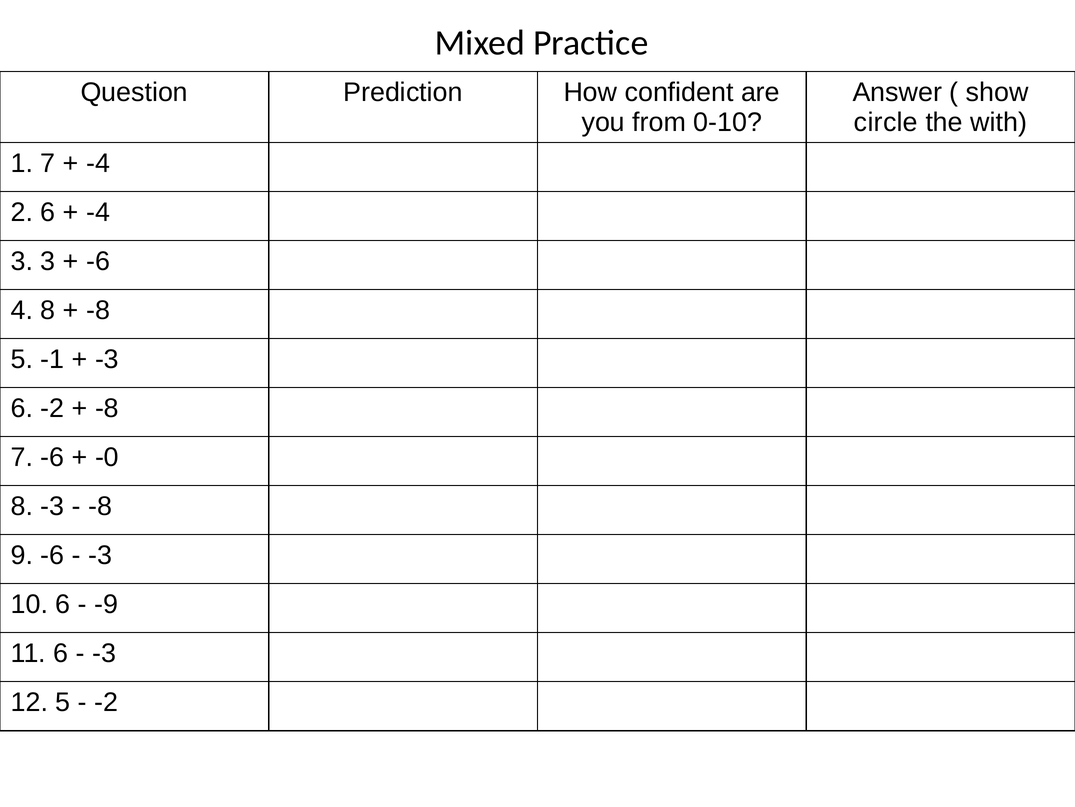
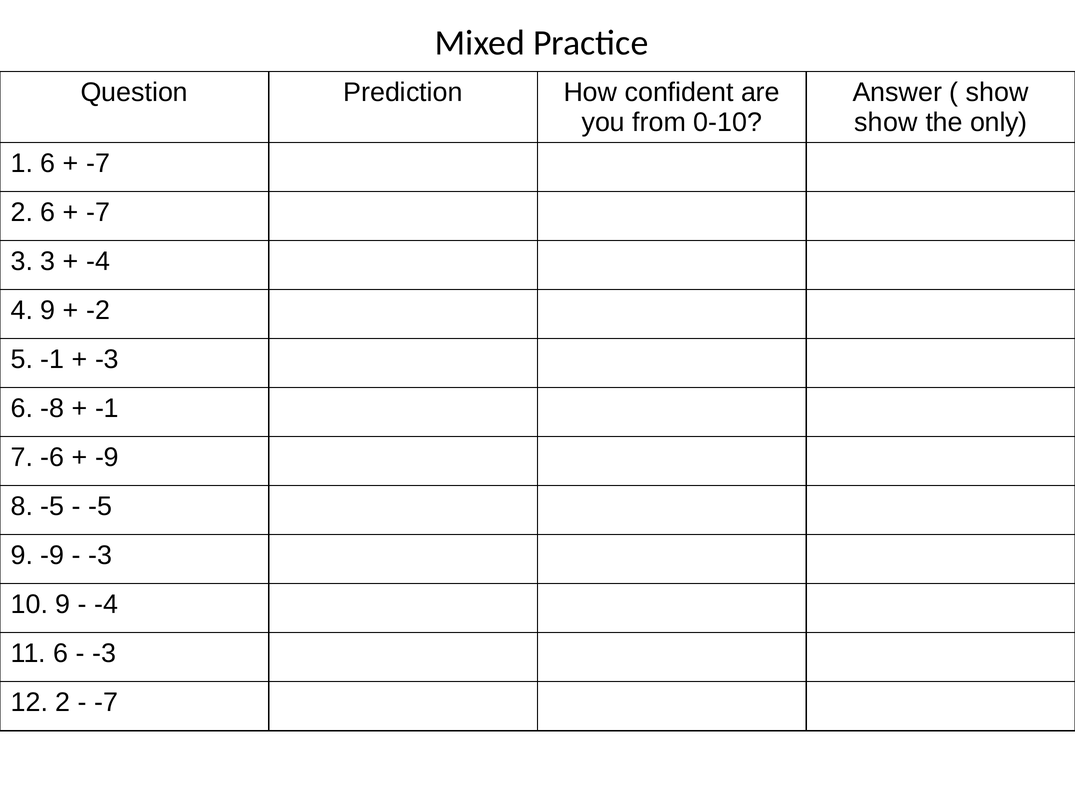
circle at (886, 122): circle -> show
with: with -> only
1 7: 7 -> 6
-4 at (98, 163): -4 -> -7
-4 at (98, 212): -4 -> -7
-6 at (98, 261): -6 -> -4
4 8: 8 -> 9
-8 at (98, 310): -8 -> -2
6 -2: -2 -> -8
-8 at (107, 408): -8 -> -1
-0 at (107, 457): -0 -> -9
8 -3: -3 -> -5
-8 at (100, 506): -8 -> -5
9 -6: -6 -> -9
10 6: 6 -> 9
-9 at (106, 604): -9 -> -4
12 5: 5 -> 2
-2 at (106, 702): -2 -> -7
